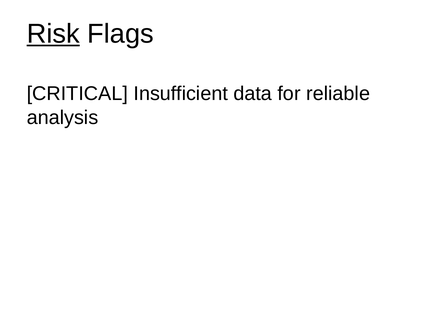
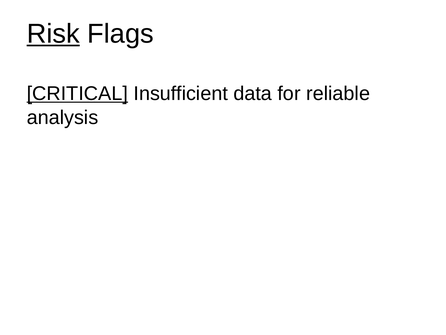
CRITICAL underline: none -> present
